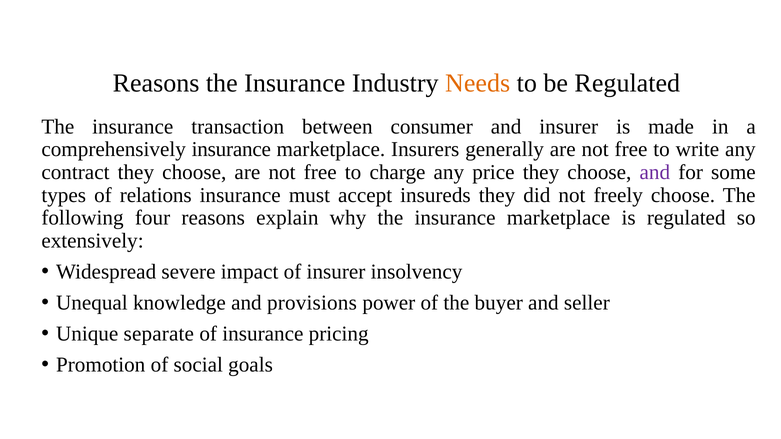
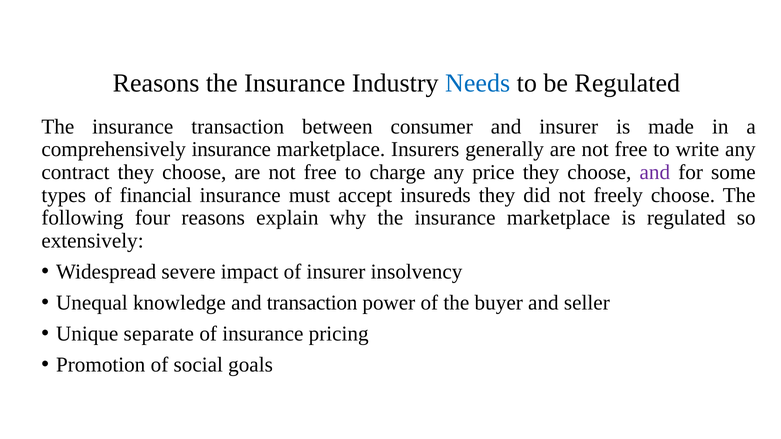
Needs colour: orange -> blue
relations: relations -> financial
and provisions: provisions -> transaction
